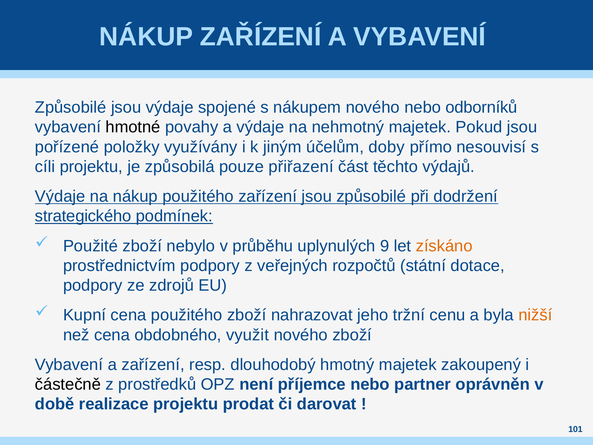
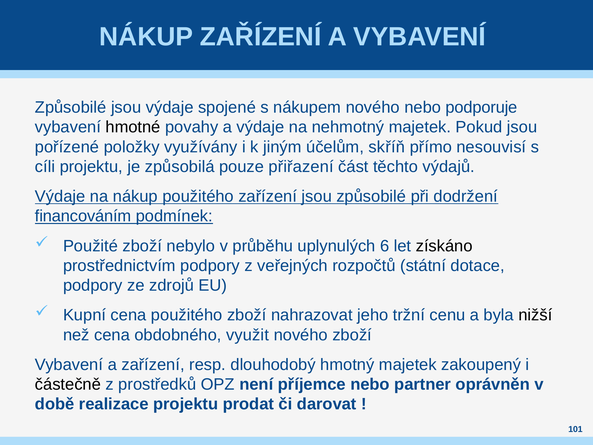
odborníků: odborníků -> podporuje
doby: doby -> skříň
strategického: strategického -> financováním
9: 9 -> 6
získáno colour: orange -> black
nižší colour: orange -> black
